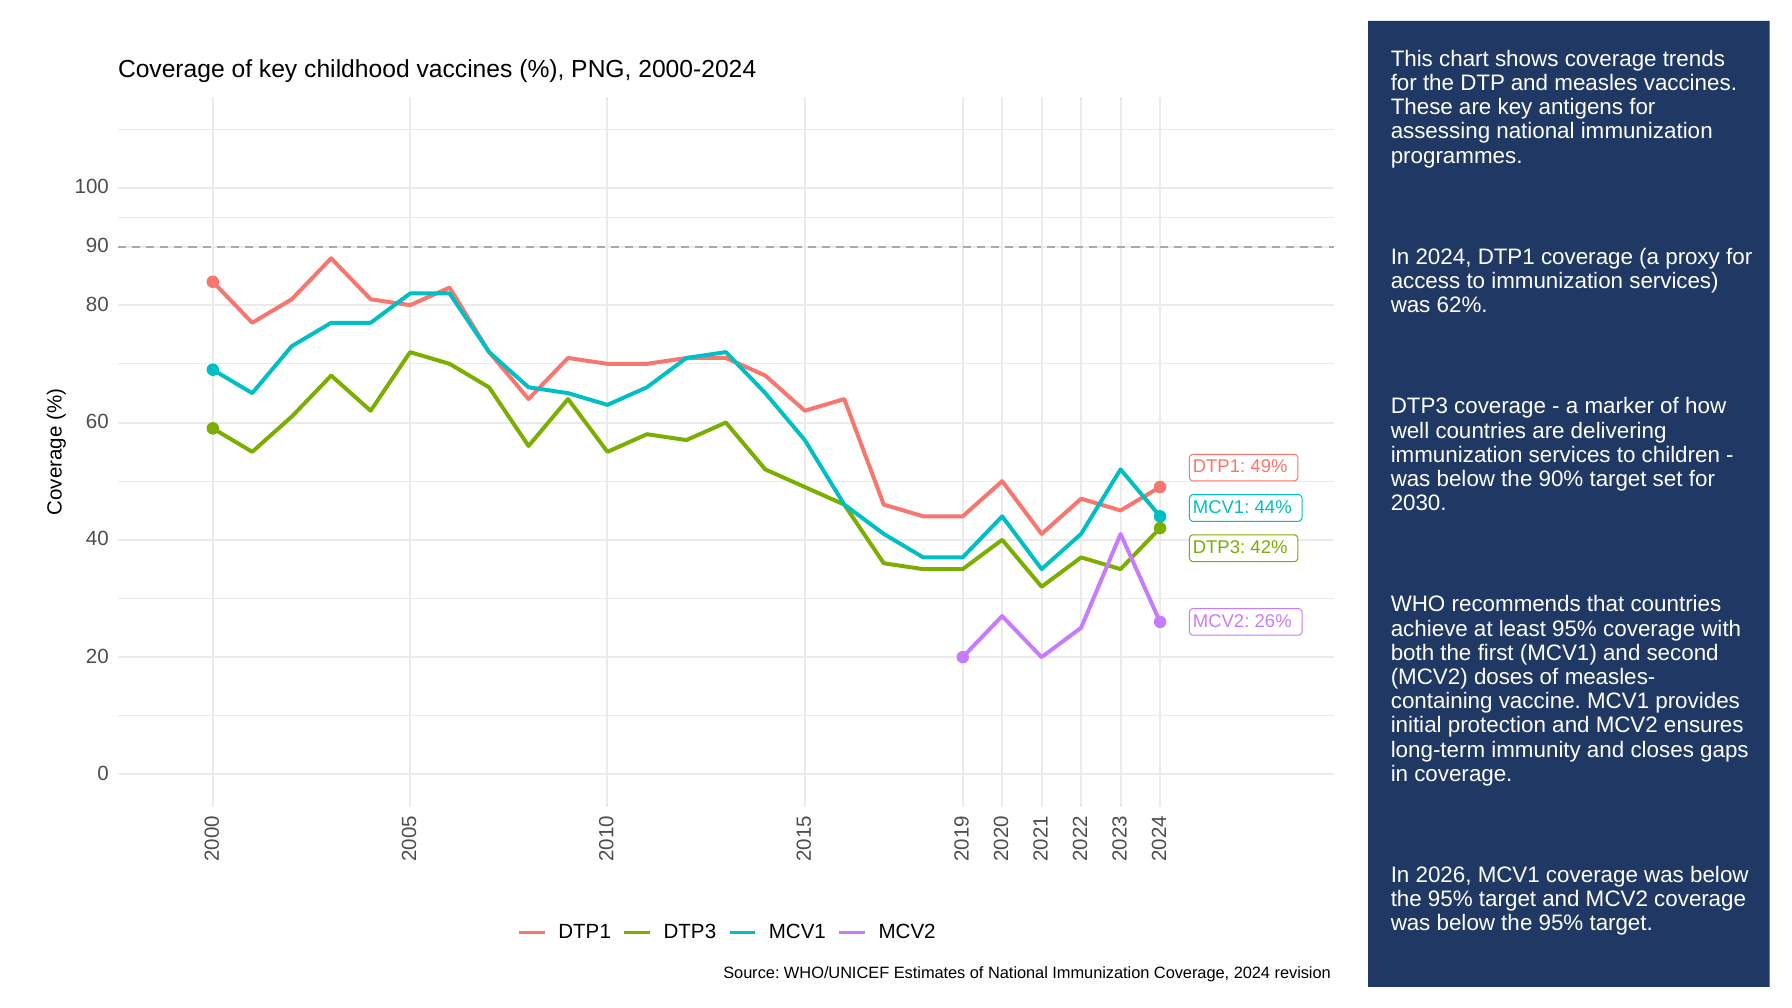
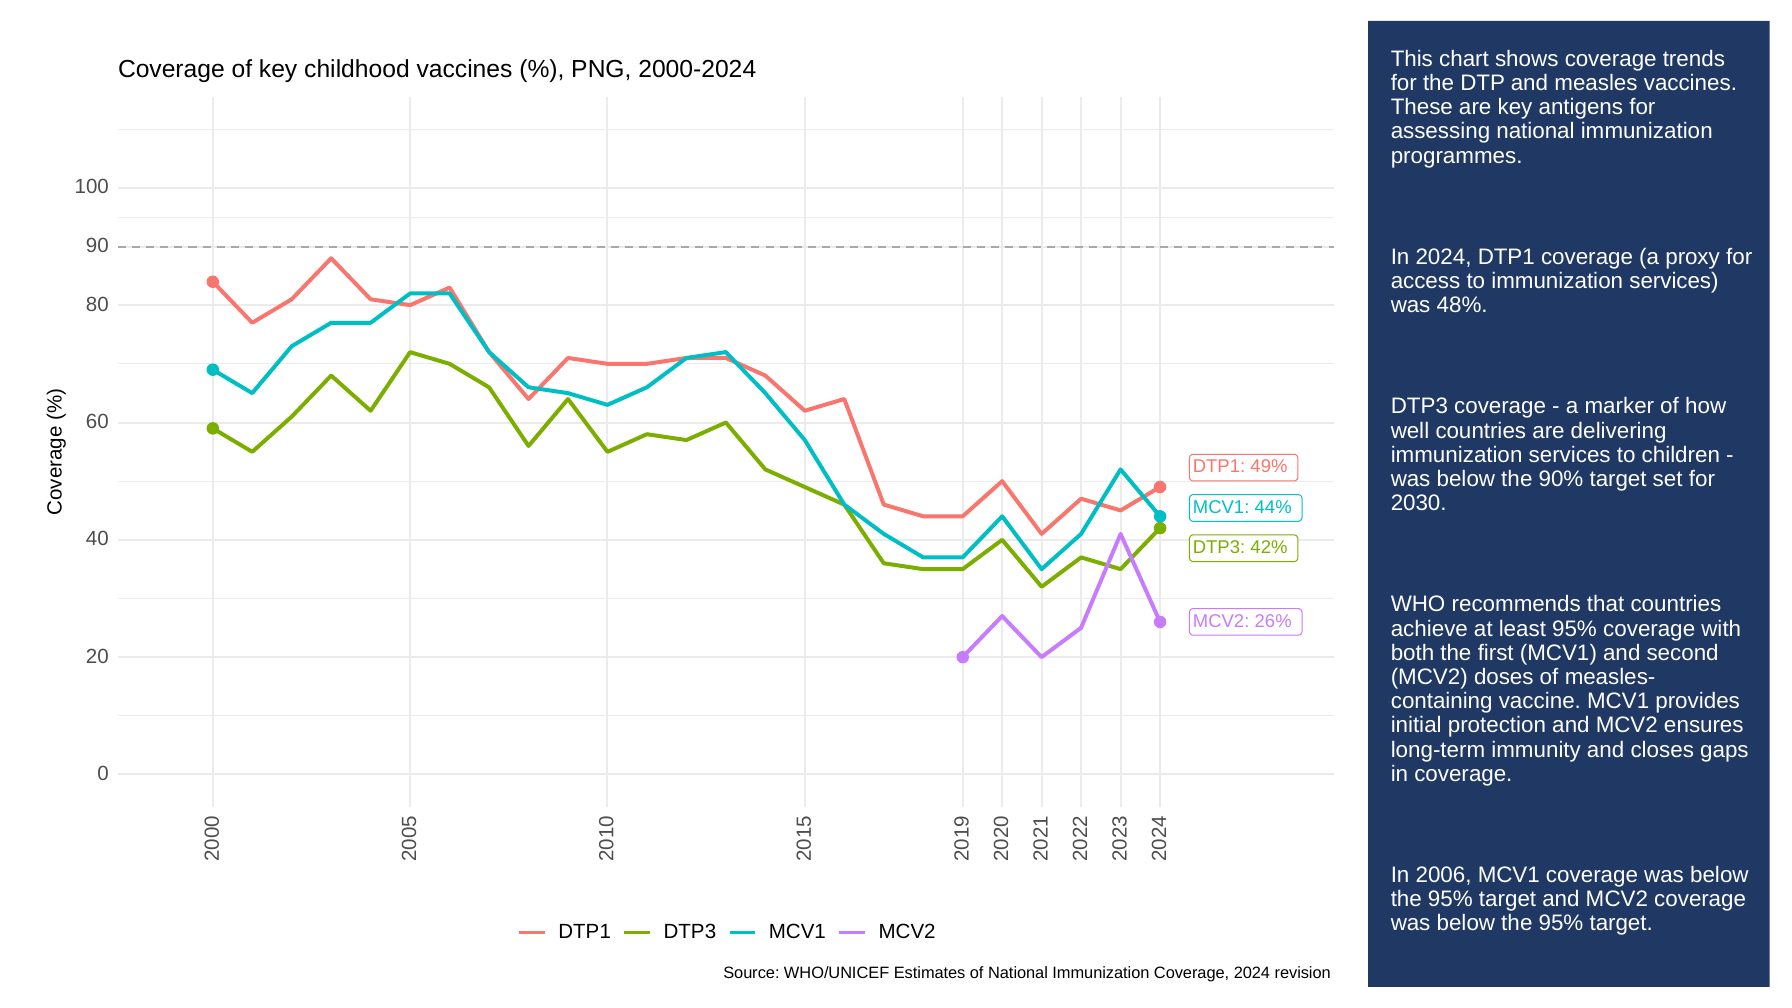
62%: 62% -> 48%
2026: 2026 -> 2006
